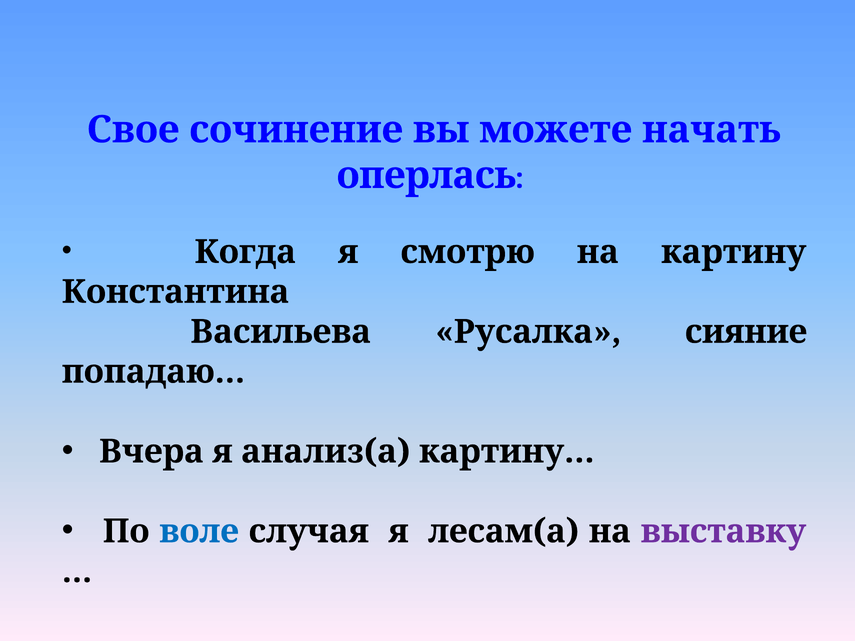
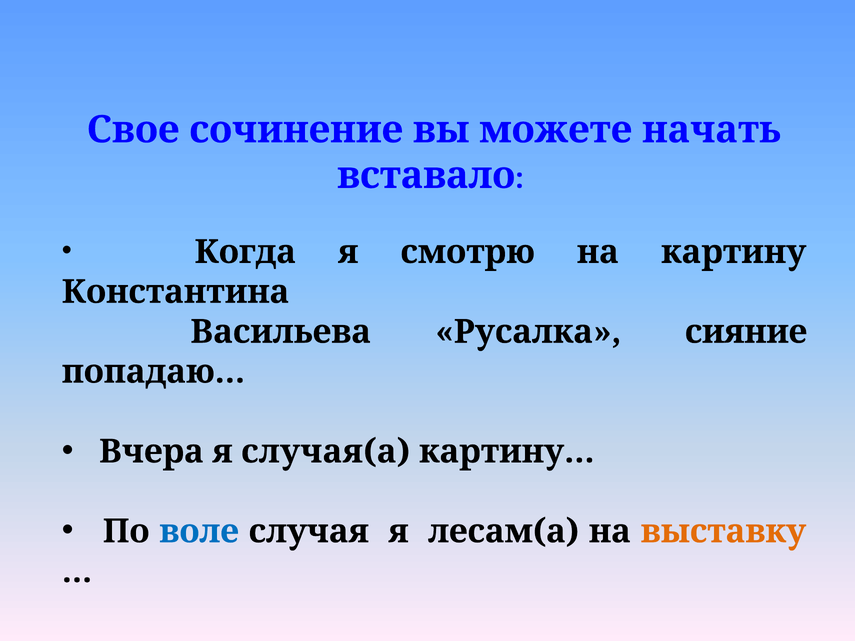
оперлась: оперлась -> вставало
анализ(а: анализ(а -> случая(а
выставку colour: purple -> orange
